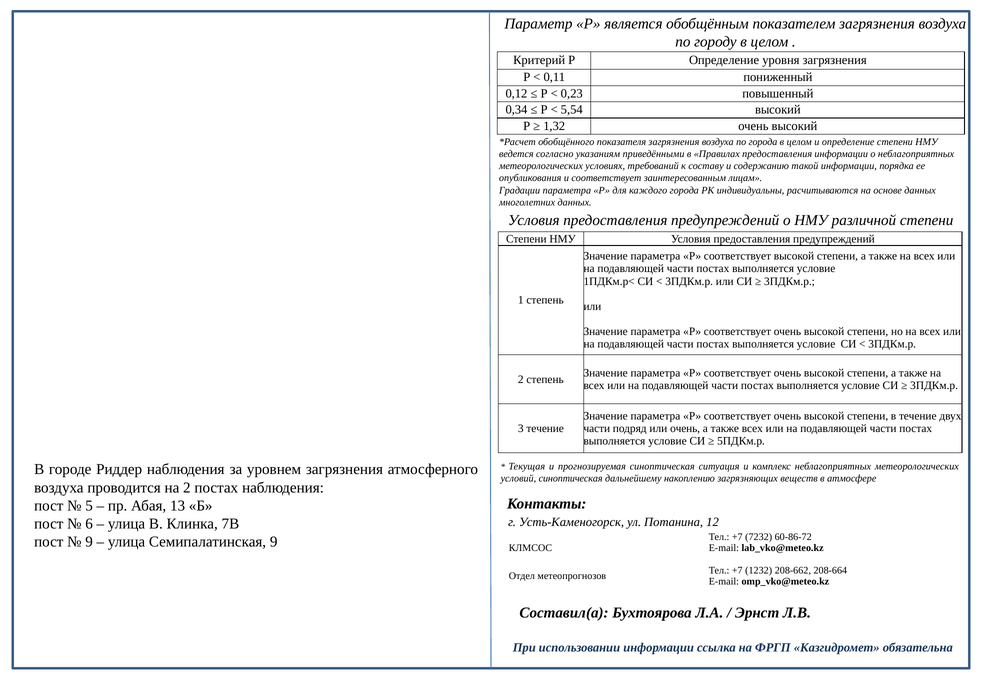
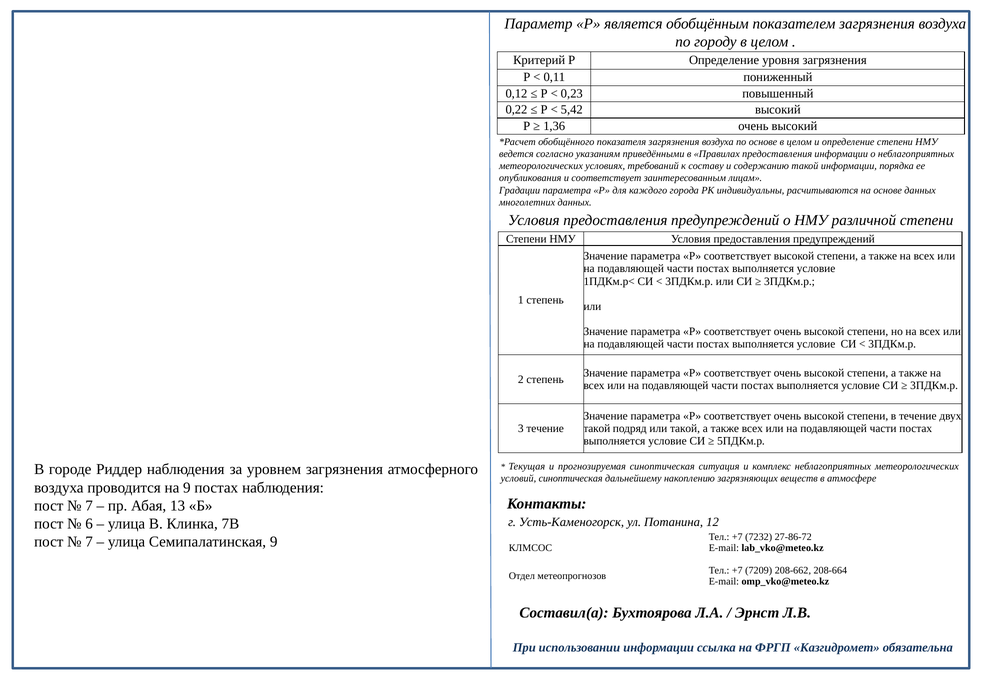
0,34: 0,34 -> 0,22
5,54: 5,54 -> 5,42
1,32: 1,32 -> 1,36
по города: города -> основе
части at (597, 428): части -> такой
или очень: очень -> такой
на 2: 2 -> 9
5 at (89, 506): 5 -> 7
60-86-72: 60-86-72 -> 27-86-72
9 at (89, 542): 9 -> 7
1232: 1232 -> 7209
